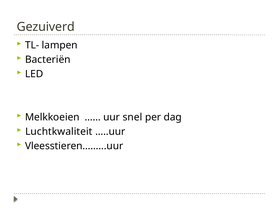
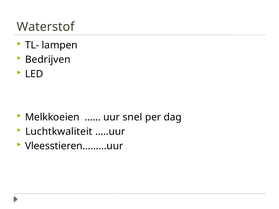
Gezuiverd: Gezuiverd -> Waterstof
Bacteriën: Bacteriën -> Bedrijven
